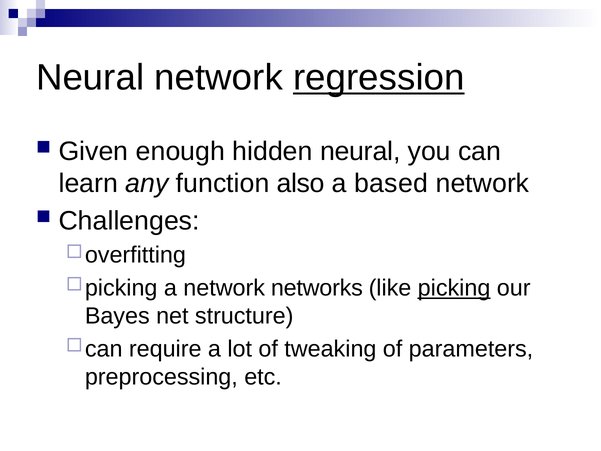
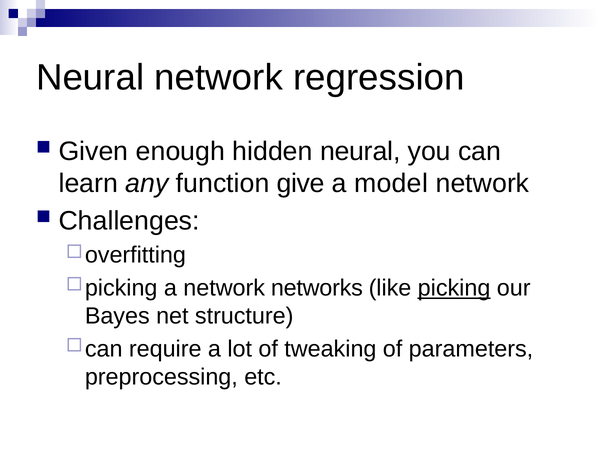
regression underline: present -> none
also: also -> give
based: based -> model
